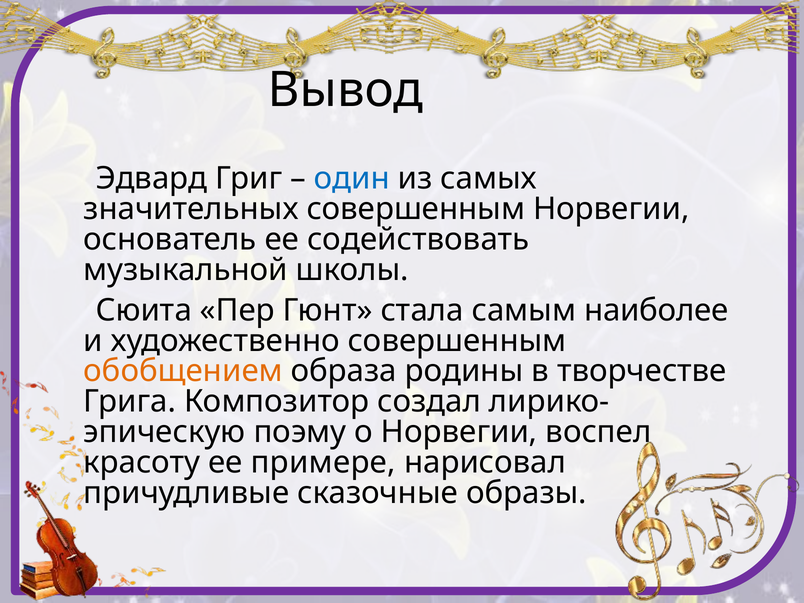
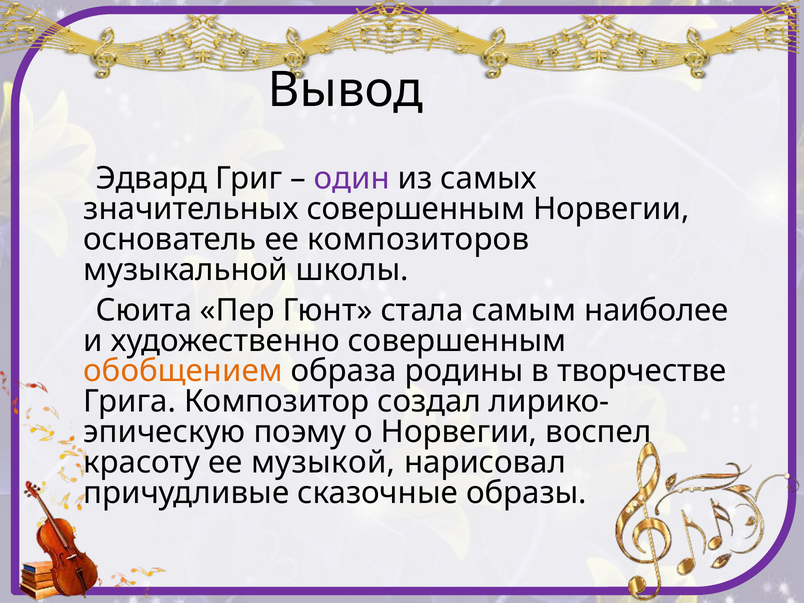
один colour: blue -> purple
содействовать: содействовать -> композиторов
примере: примере -> музыкой
